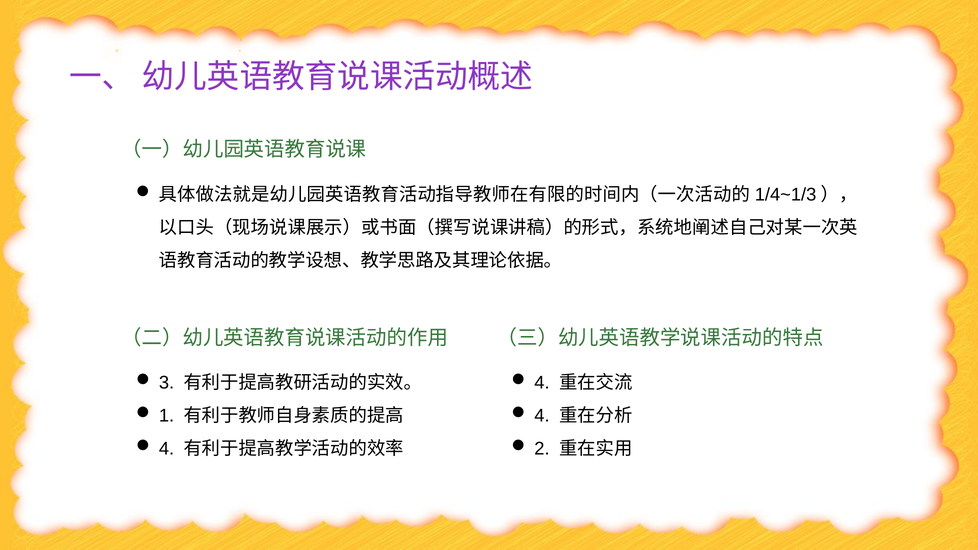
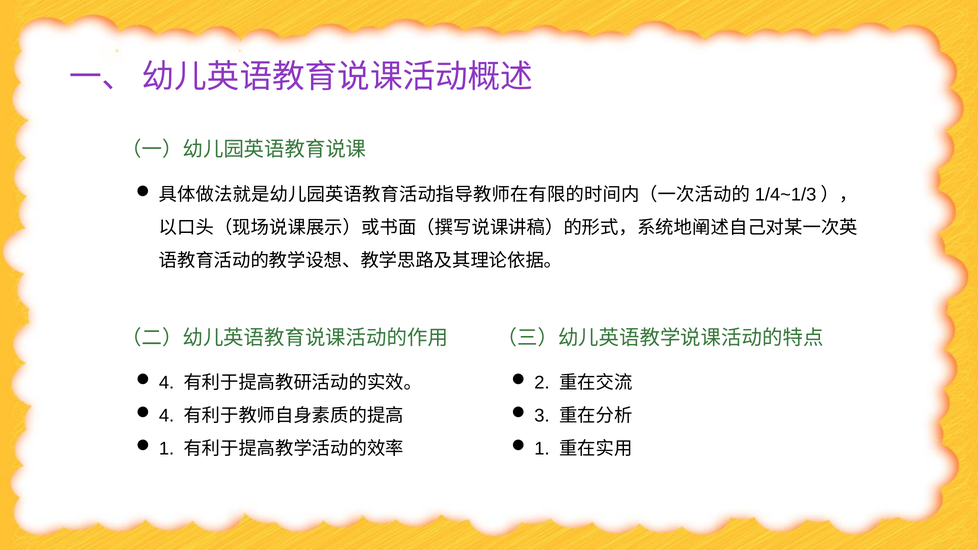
3 at (167, 383): 3 -> 4
4 at (542, 383): 4 -> 2
1 at (167, 416): 1 -> 4
4 at (542, 416): 4 -> 3
4 at (167, 449): 4 -> 1
2 at (542, 449): 2 -> 1
